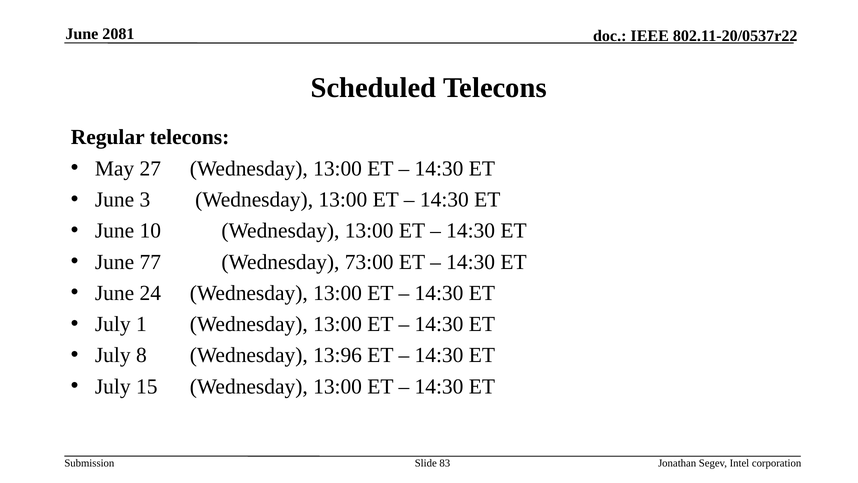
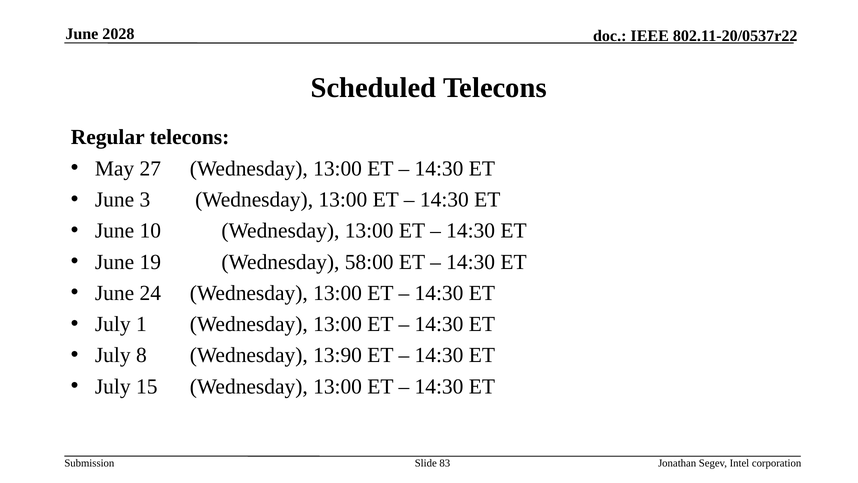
2081: 2081 -> 2028
77: 77 -> 19
73:00: 73:00 -> 58:00
13:96: 13:96 -> 13:90
